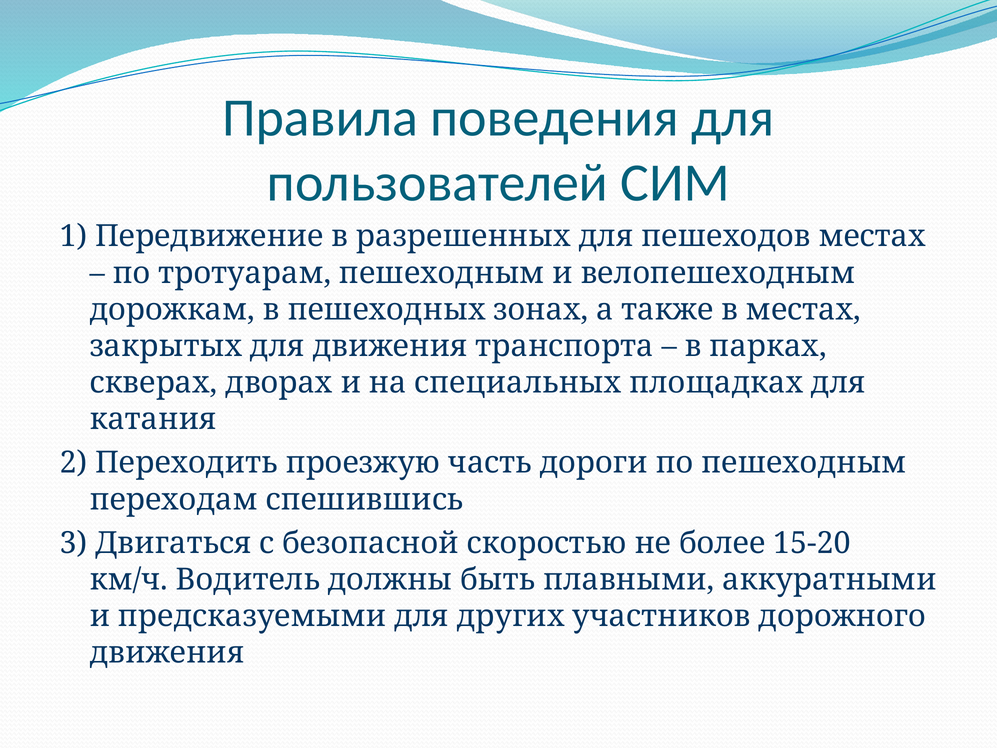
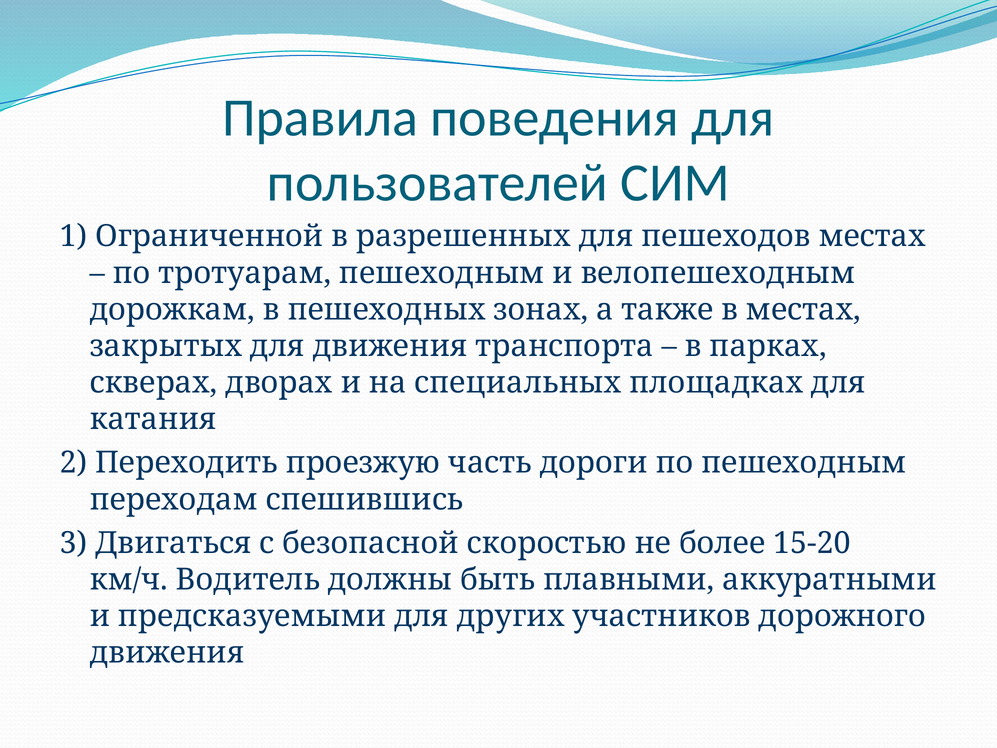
Передвижение: Передвижение -> Ограниченной
